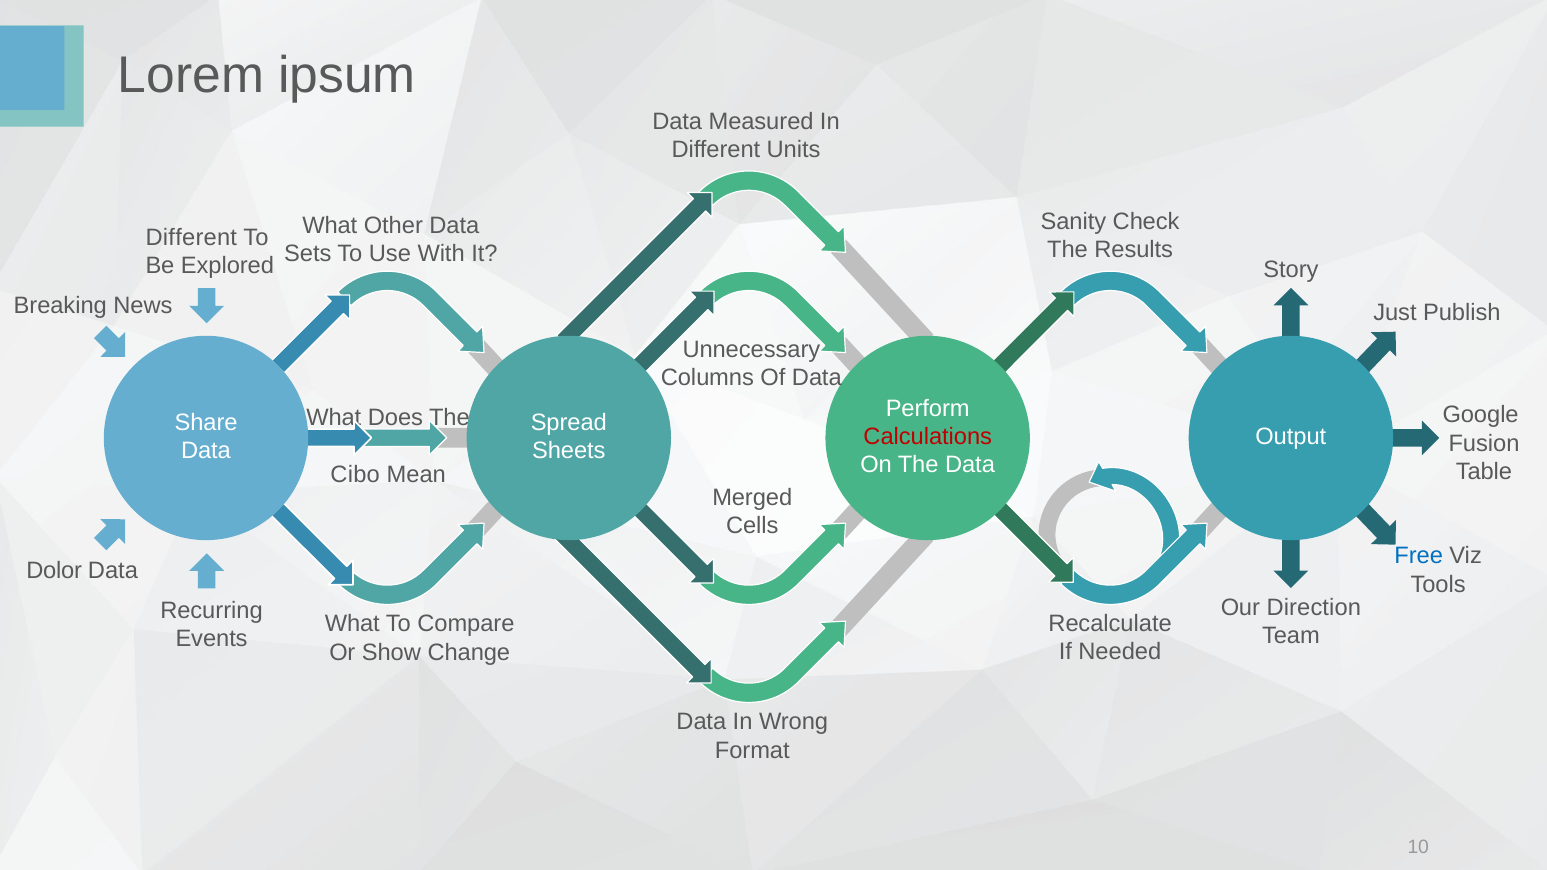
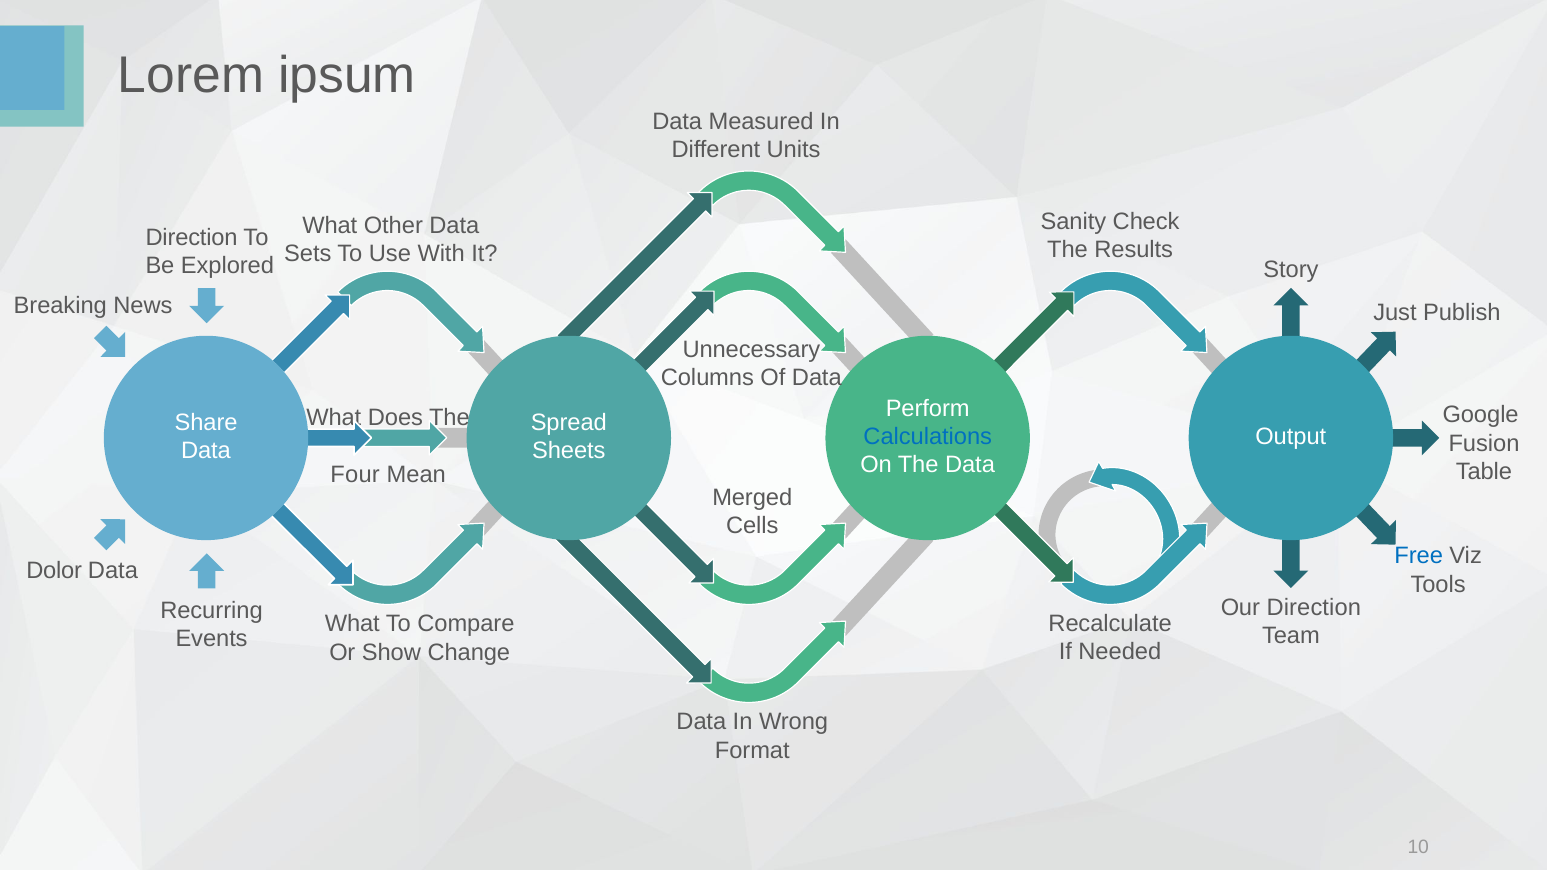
Different at (191, 237): Different -> Direction
Calculations colour: red -> blue
Cibo: Cibo -> Four
